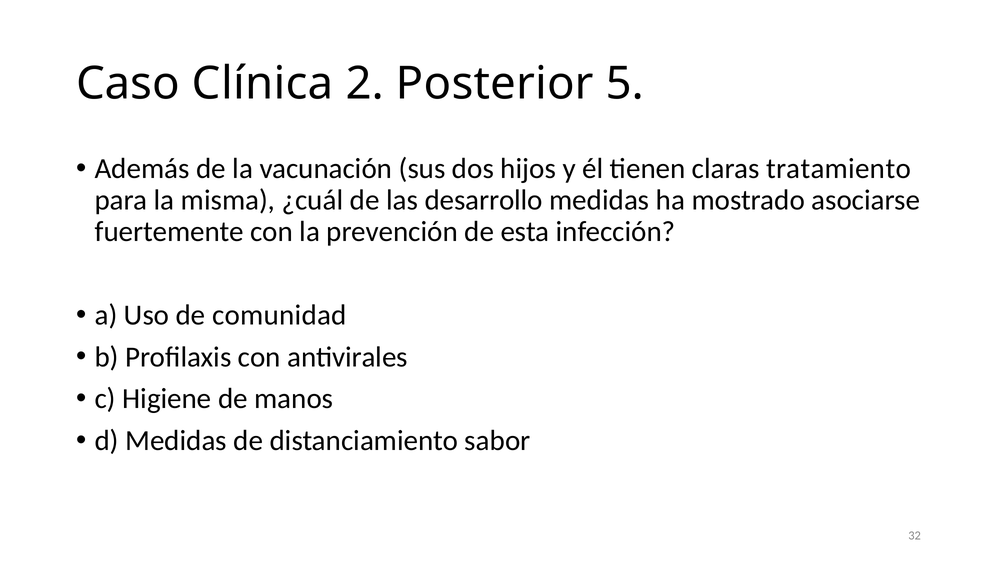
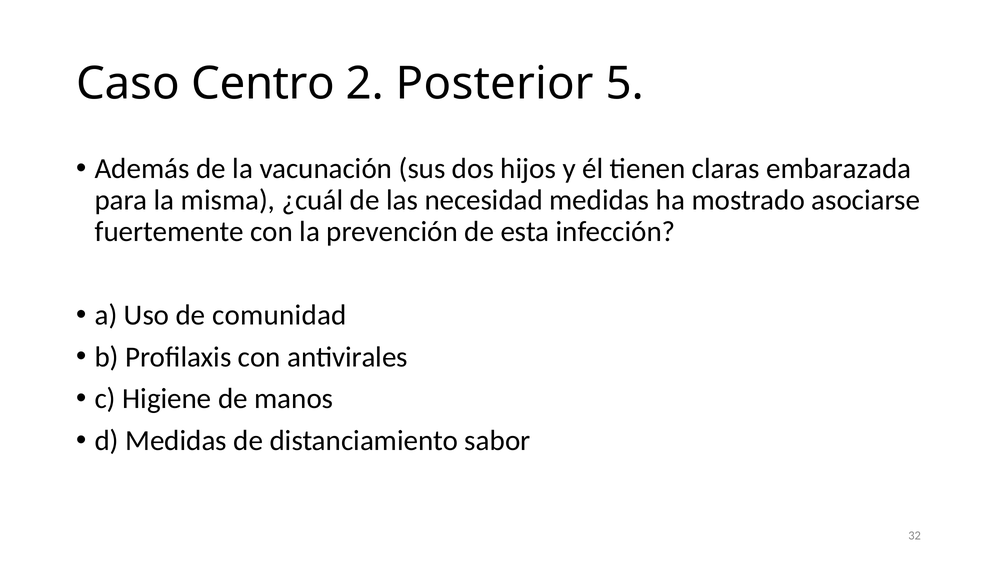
Clínica: Clínica -> Centro
tratamiento: tratamiento -> embarazada
desarrollo: desarrollo -> necesidad
